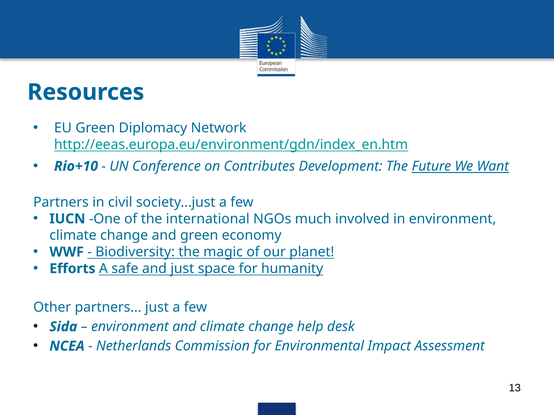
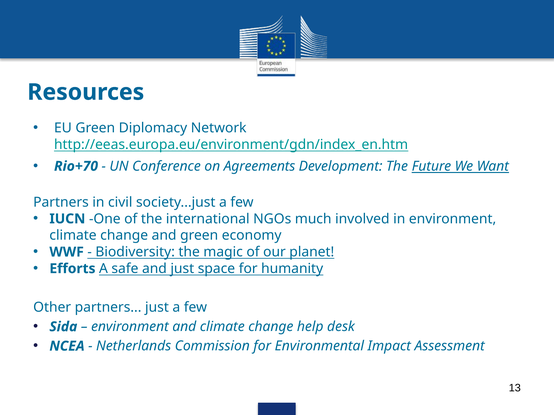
Rio+10: Rio+10 -> Rio+70
Contributes: Contributes -> Agreements
